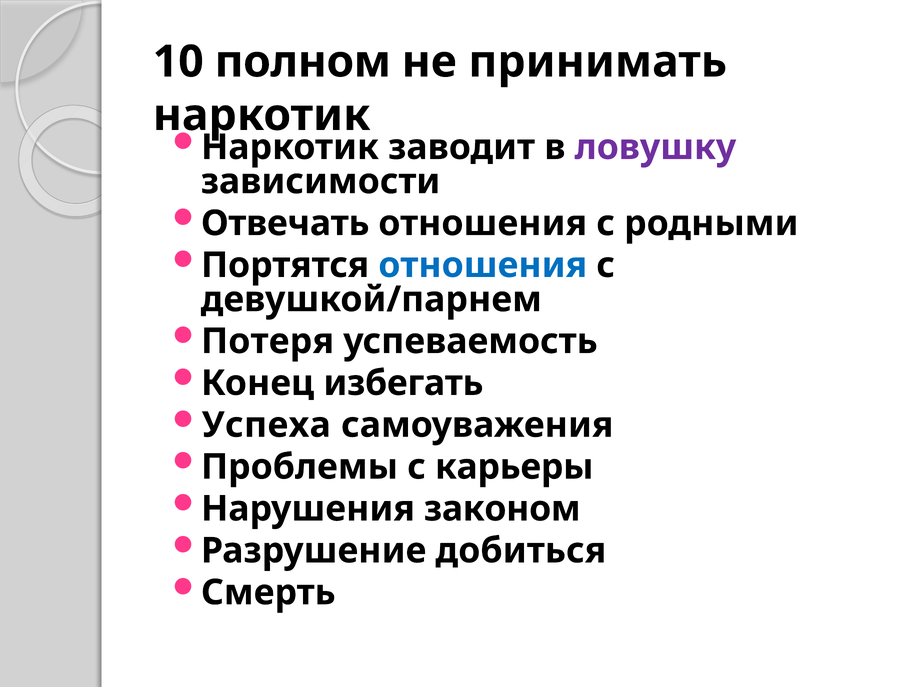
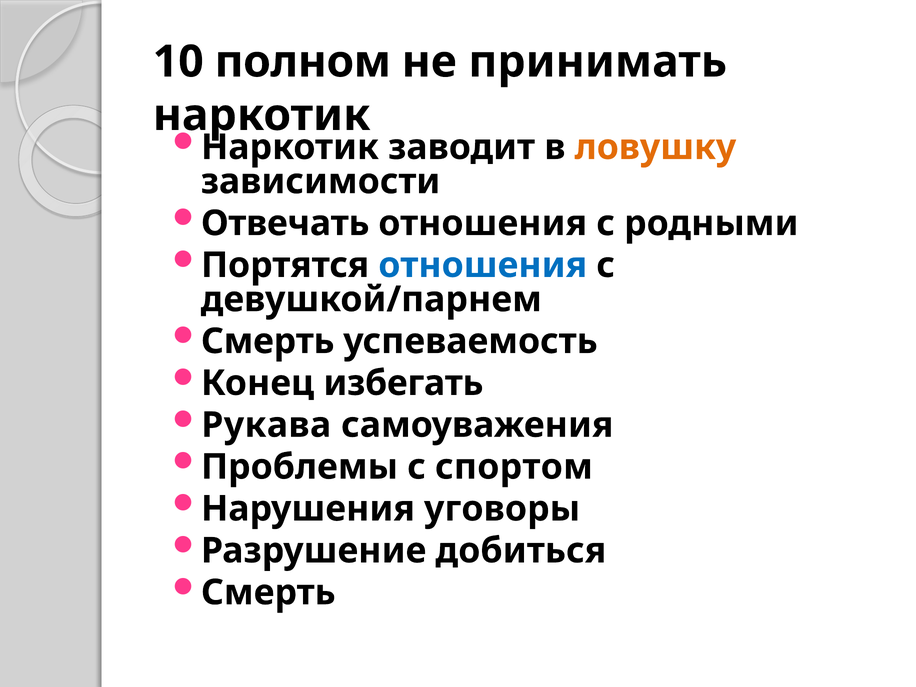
ловушку colour: purple -> orange
Потеря at (267, 341): Потеря -> Смерть
Успеха: Успеха -> Рукава
карьеры: карьеры -> спортом
законом: законом -> уговоры
